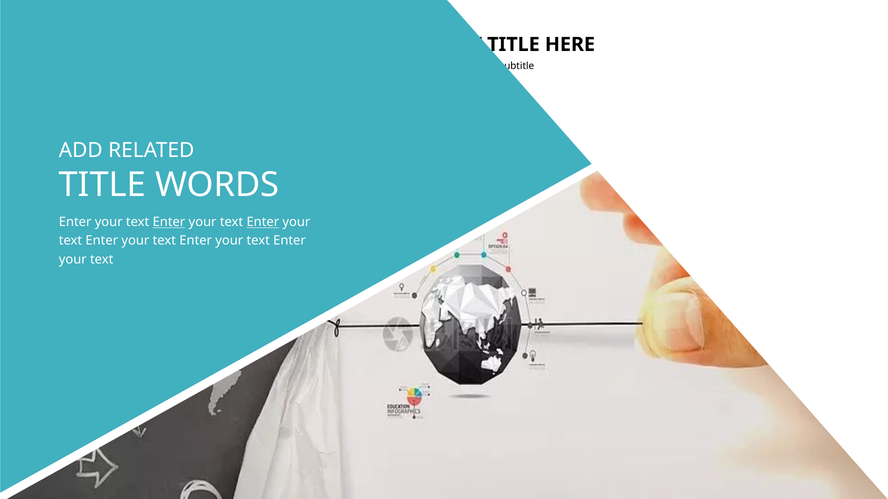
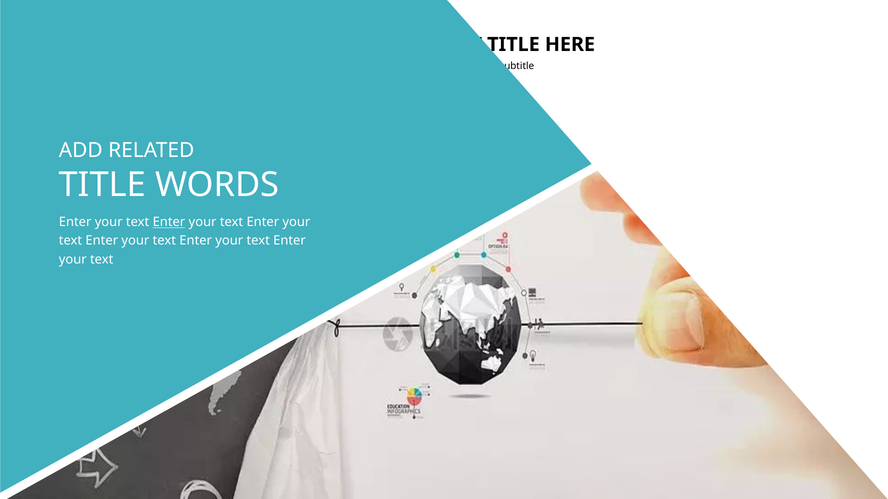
Enter at (263, 222) underline: present -> none
